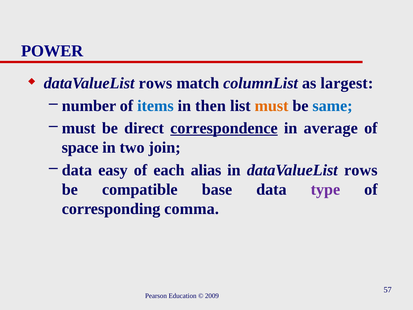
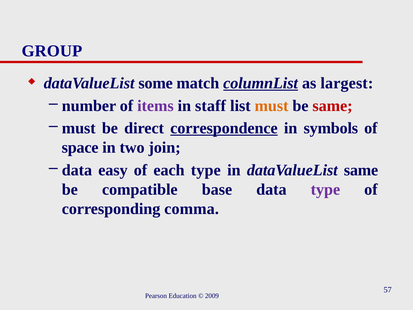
POWER: POWER -> GROUP
rows at (155, 83): rows -> some
columnList underline: none -> present
items colour: blue -> purple
then: then -> staff
same at (333, 106) colour: blue -> red
average: average -> symbols
each alias: alias -> type
in dataValueList rows: rows -> same
